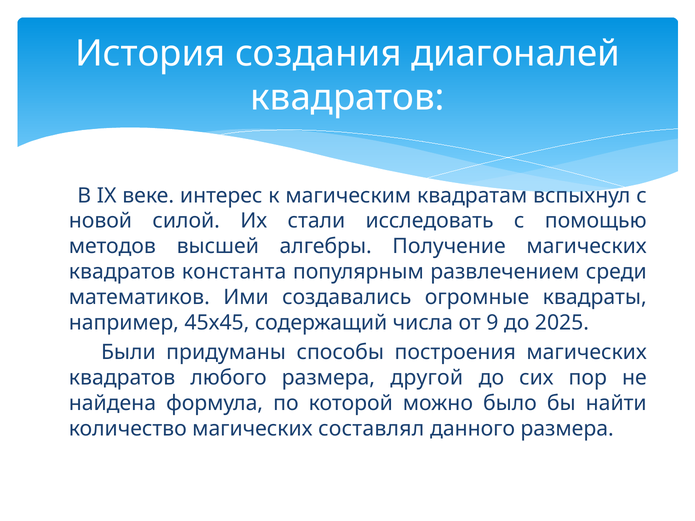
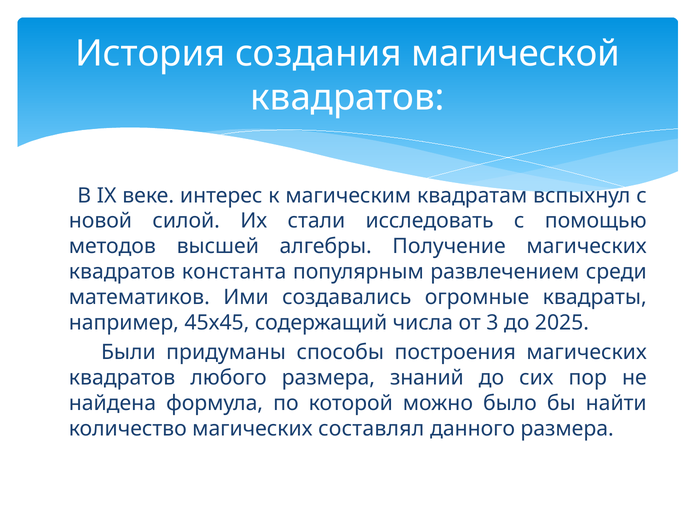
диагоналей: диагоналей -> магической
9: 9 -> 3
другой: другой -> знаний
